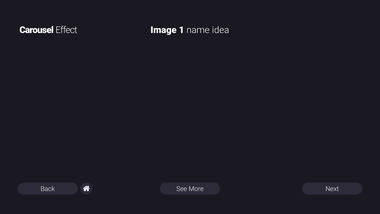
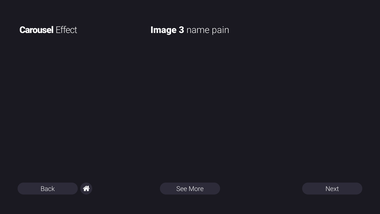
1: 1 -> 3
idea: idea -> pain
